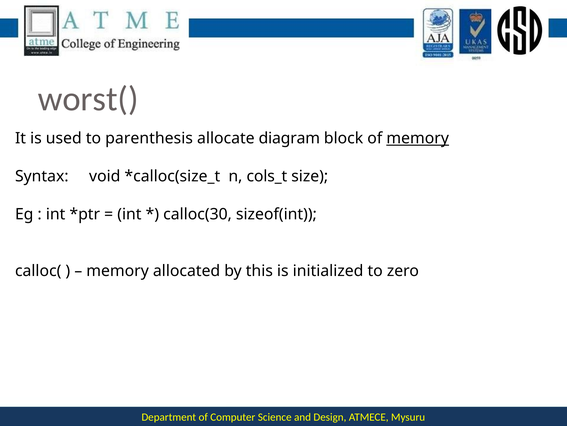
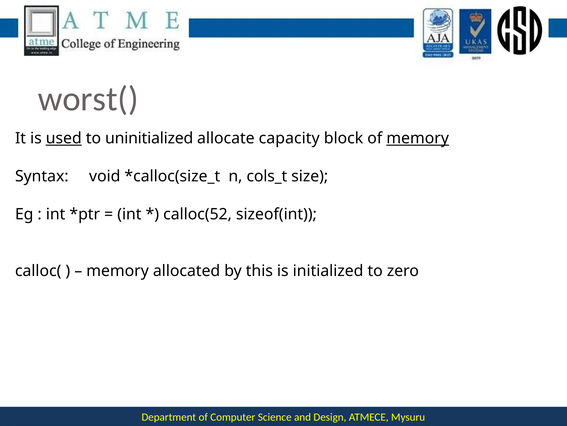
used underline: none -> present
parenthesis: parenthesis -> uninitialized
diagram: diagram -> capacity
calloc(30: calloc(30 -> calloc(52
